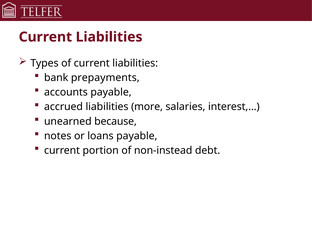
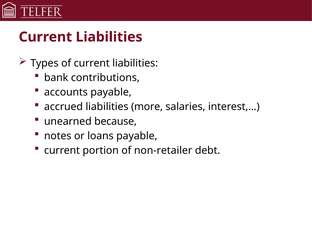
prepayments: prepayments -> contributions
non-instead: non-instead -> non-retailer
